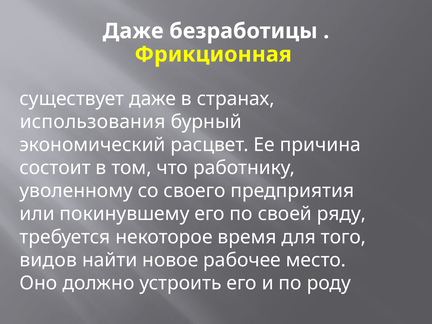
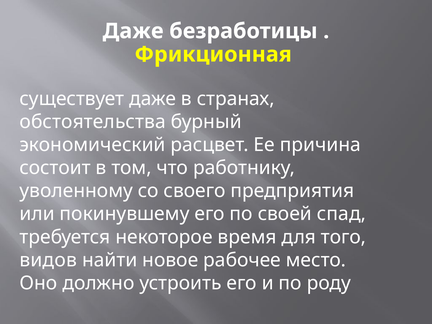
использования: использования -> обстоятельства
ряду: ряду -> спад
